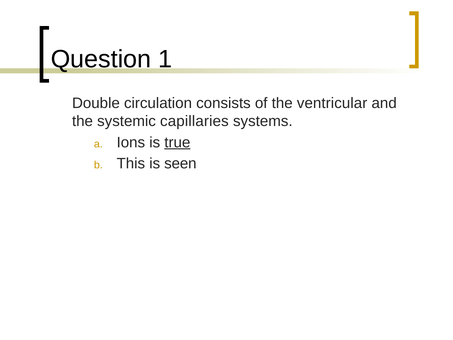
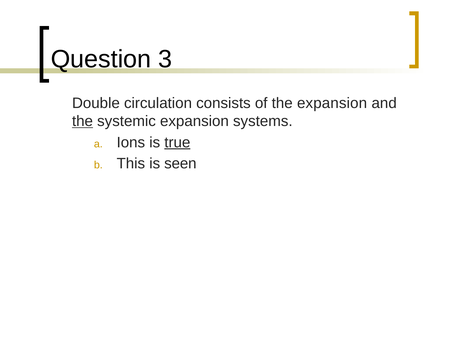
1: 1 -> 3
the ventricular: ventricular -> expansion
the at (82, 121) underline: none -> present
systemic capillaries: capillaries -> expansion
